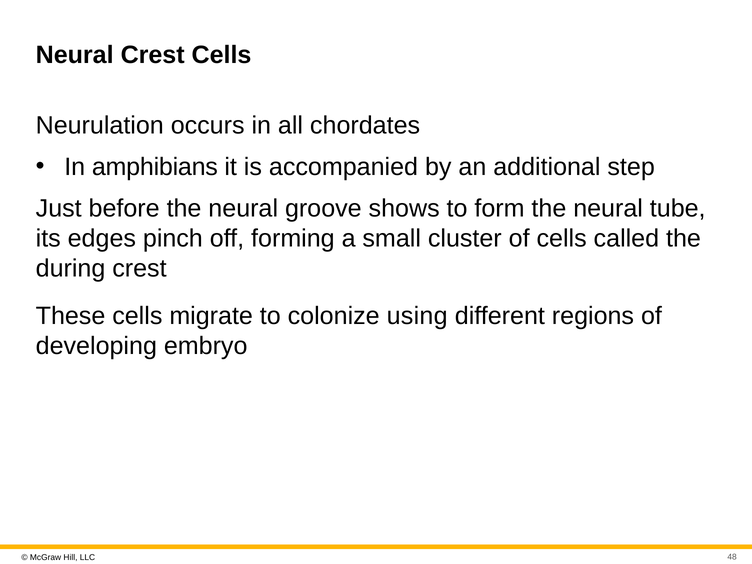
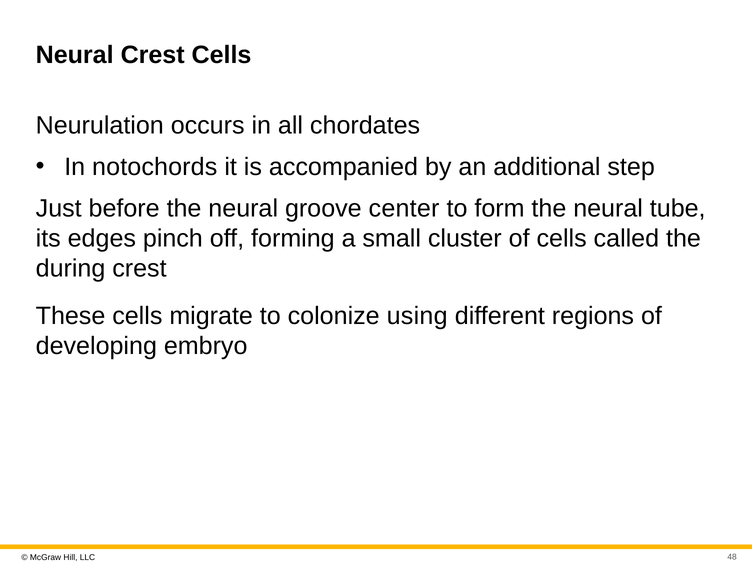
amphibians: amphibians -> notochords
shows: shows -> center
